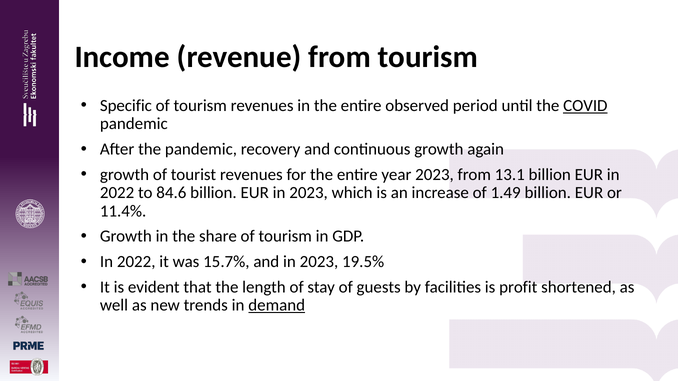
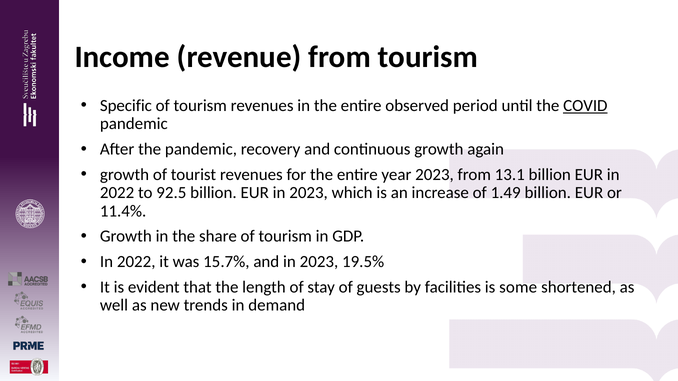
84.6: 84.6 -> 92.5
profit: profit -> some
demand underline: present -> none
